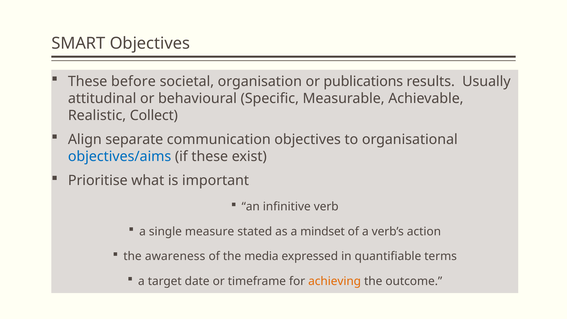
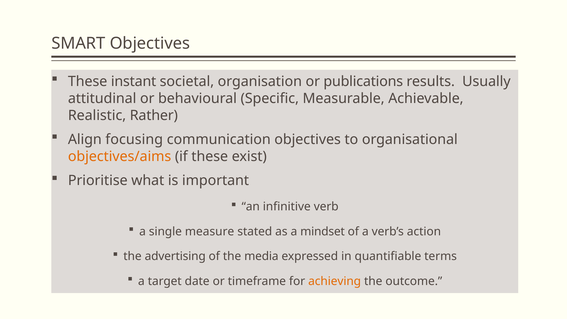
before: before -> instant
Collect: Collect -> Rather
separate: separate -> focusing
objectives/aims colour: blue -> orange
awareness: awareness -> advertising
